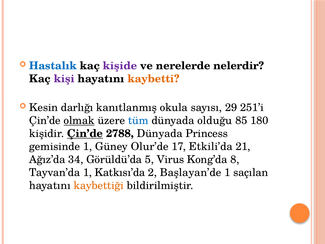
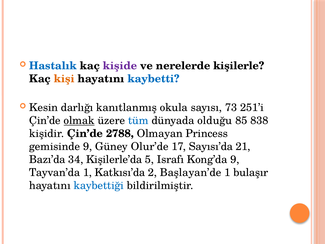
nelerdir: nelerdir -> kişilerle
kişi colour: purple -> orange
kaybetti colour: orange -> blue
29: 29 -> 73
180: 180 -> 838
Çin’de at (85, 133) underline: present -> none
2788 Dünyada: Dünyada -> Olmayan
gemisinde 1: 1 -> 9
Etkili’da: Etkili’da -> Sayısı’da
Ağız’da: Ağız’da -> Bazı’da
Görüldü’da: Görüldü’da -> Kişilerle’da
Virus: Virus -> Israfı
Kong’da 8: 8 -> 9
saçılan: saçılan -> bulaşır
kaybettiği colour: orange -> blue
